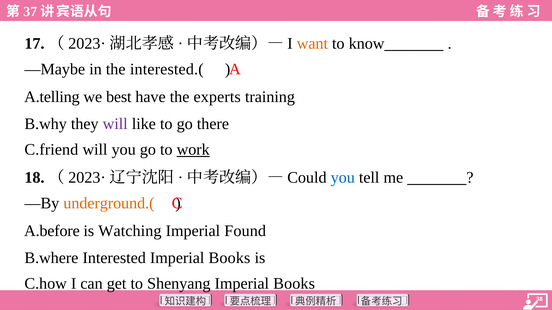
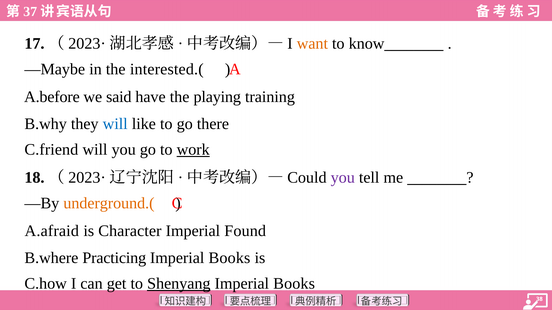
A.telling: A.telling -> A.before
best: best -> said
experts: experts -> playing
will at (115, 124) colour: purple -> blue
you at (343, 178) colour: blue -> purple
A.before: A.before -> A.afraid
Watching: Watching -> Character
Interested: Interested -> Practicing
Shenyang underline: none -> present
